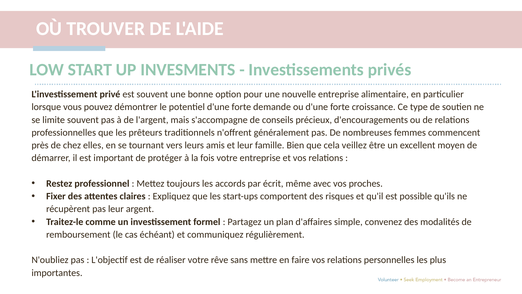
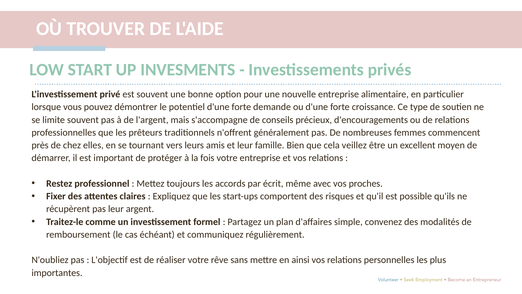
faire: faire -> ainsi
